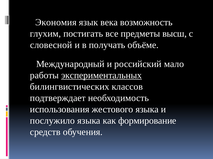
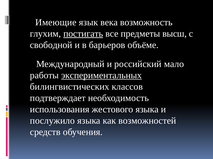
Экономия: Экономия -> Имеющие
постигать underline: none -> present
словесной: словесной -> свободной
получать: получать -> барьеров
формирование: формирование -> возможностей
